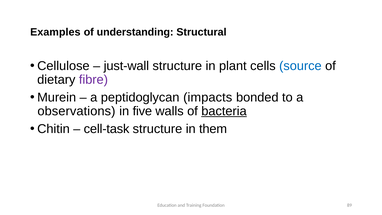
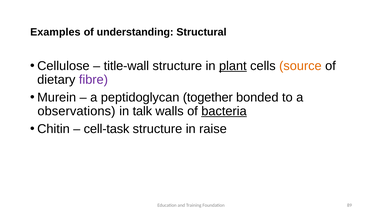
just-wall: just-wall -> title-wall
plant underline: none -> present
source colour: blue -> orange
impacts: impacts -> together
five: five -> talk
them: them -> raise
